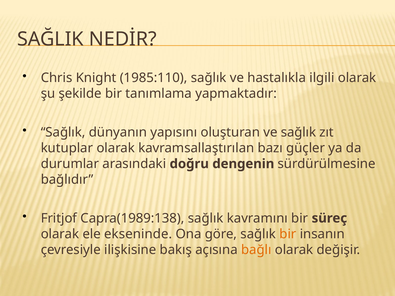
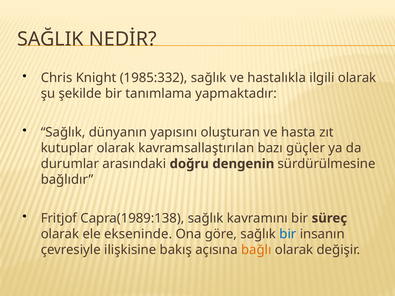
1985:110: 1985:110 -> 1985:332
ve sağlık: sağlık -> hasta
bir at (288, 234) colour: orange -> blue
